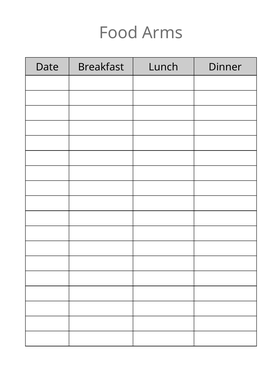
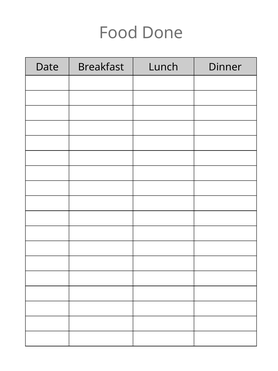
Arms: Arms -> Done
